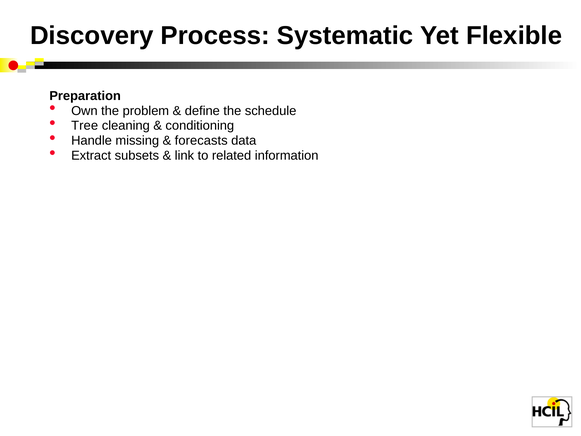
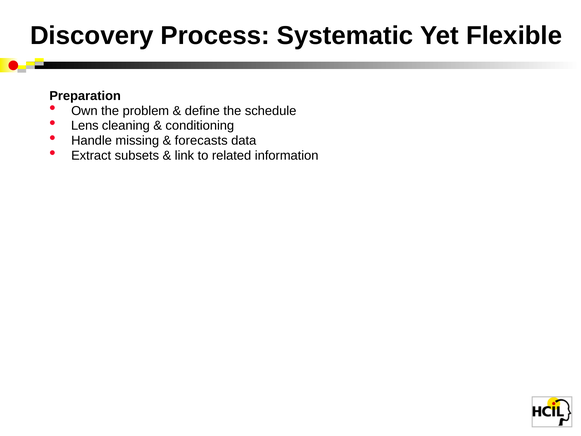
Tree: Tree -> Lens
